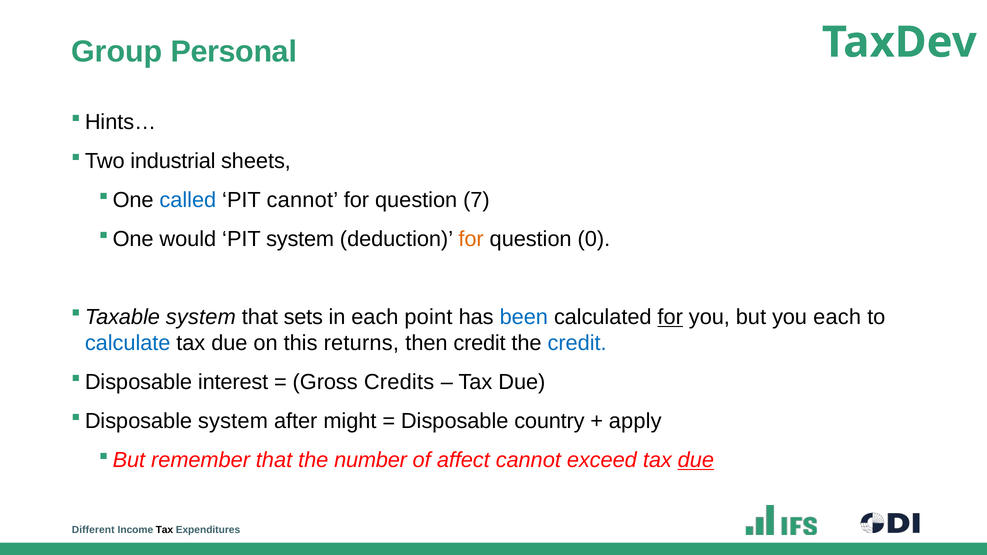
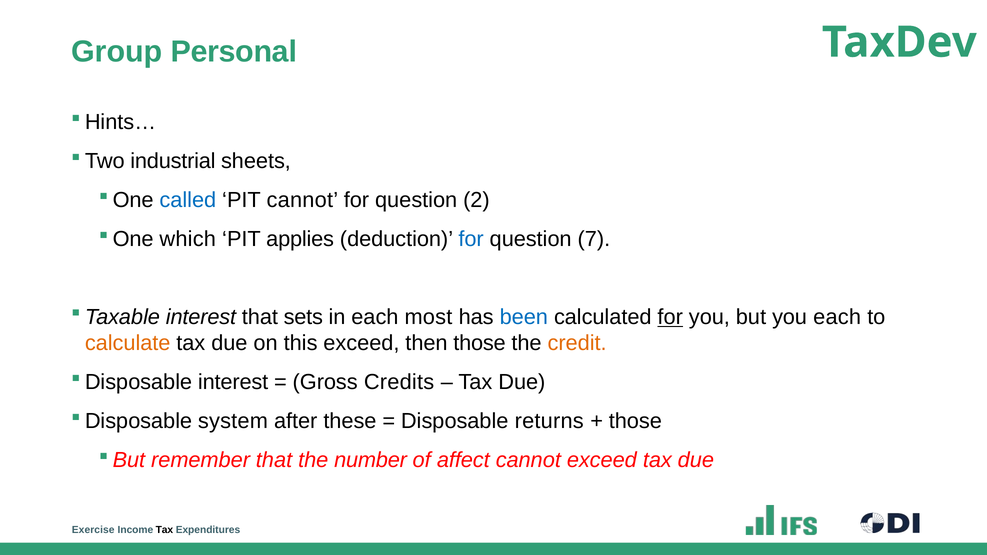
7: 7 -> 2
would: would -> which
PIT system: system -> applies
for at (471, 239) colour: orange -> blue
0: 0 -> 7
system at (201, 317): system -> interest
point: point -> most
calculate colour: blue -> orange
this returns: returns -> exceed
then credit: credit -> those
credit at (577, 343) colour: blue -> orange
might: might -> these
country: country -> returns
apply at (635, 421): apply -> those
due at (696, 460) underline: present -> none
Different: Different -> Exercise
